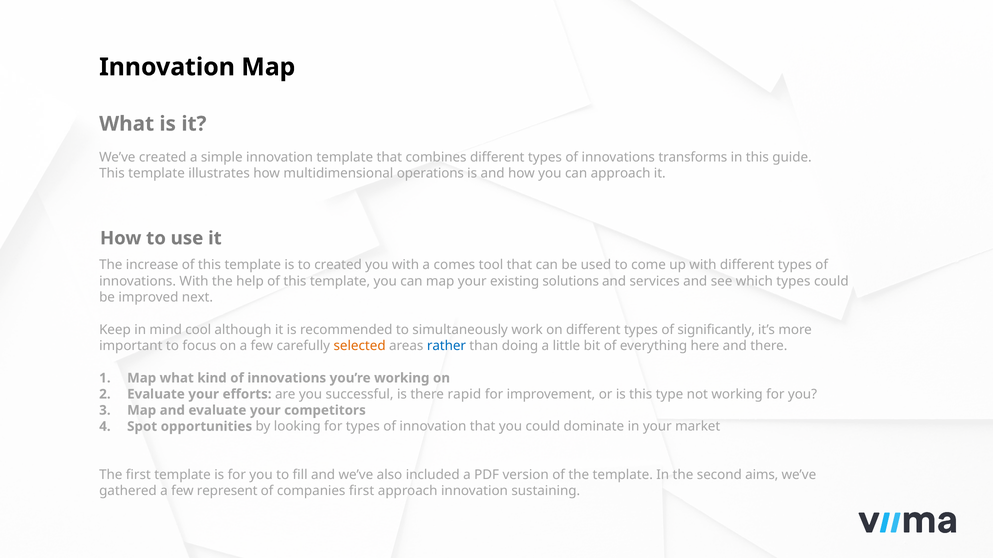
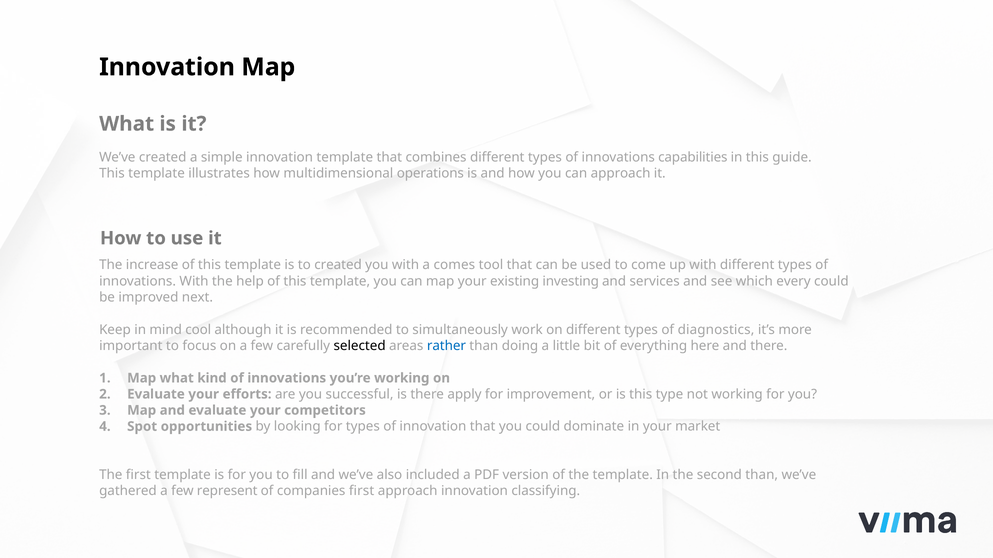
transforms: transforms -> capabilities
solutions: solutions -> investing
which types: types -> every
significantly: significantly -> diagnostics
selected colour: orange -> black
rapid: rapid -> apply
second aims: aims -> than
sustaining: sustaining -> classifying
